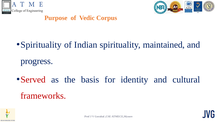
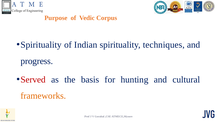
maintained: maintained -> techniques
identity: identity -> hunting
frameworks colour: red -> orange
